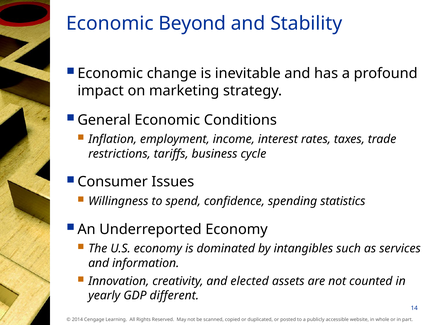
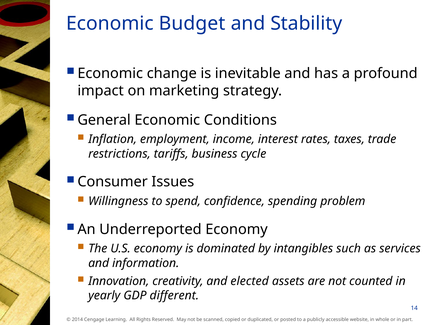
Beyond: Beyond -> Budget
statistics: statistics -> problem
